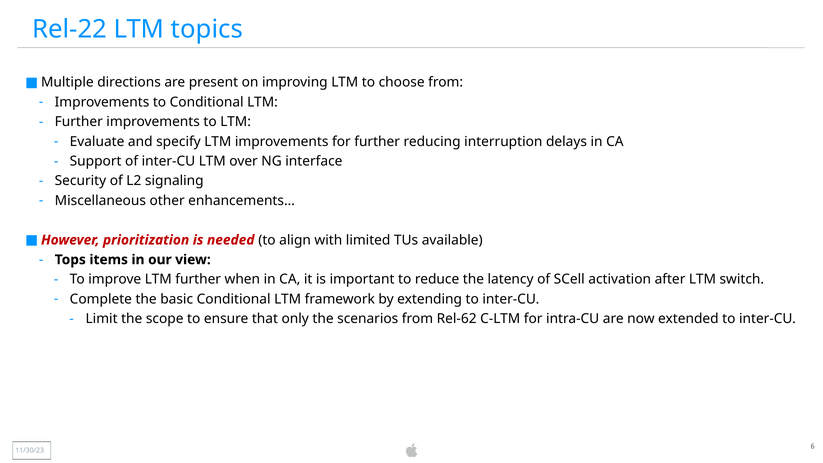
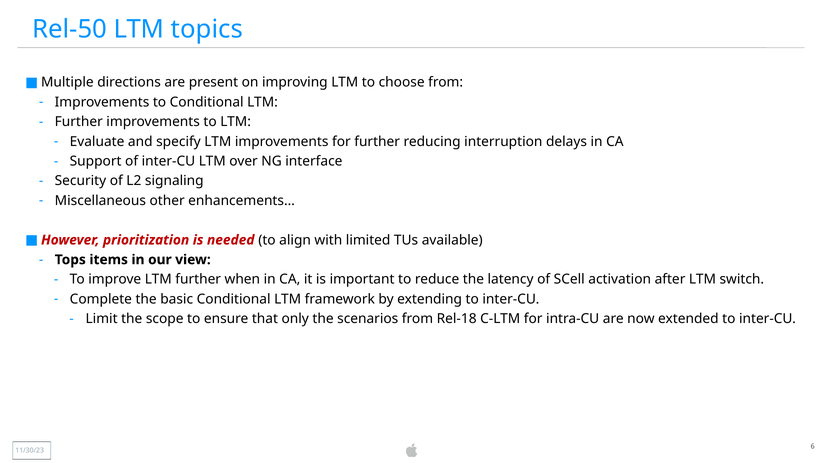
Rel-22: Rel-22 -> Rel-50
Rel-62: Rel-62 -> Rel-18
